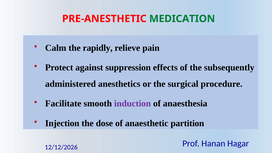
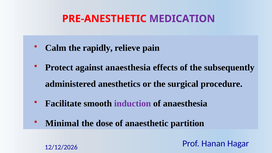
MEDICATION colour: green -> purple
against suppression: suppression -> anaesthesia
Injection: Injection -> Minimal
